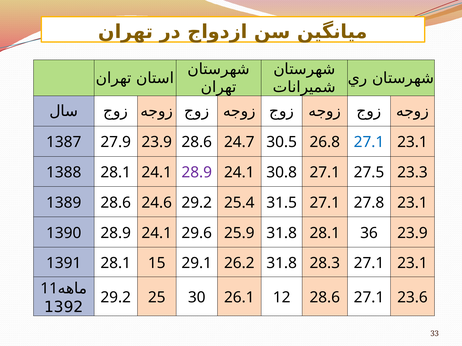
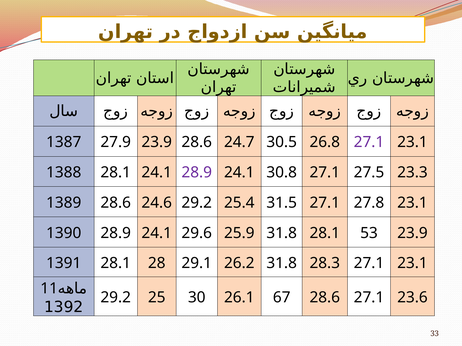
27.1 at (369, 142) colour: blue -> purple
36: 36 -> 53
15: 15 -> 28
12: 12 -> 67
